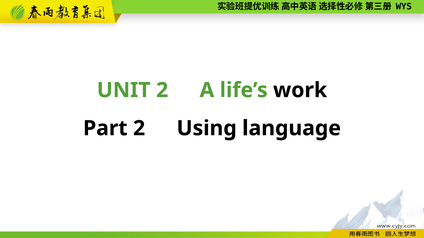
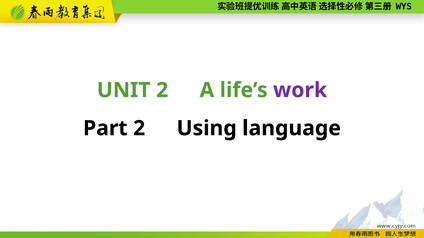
work colour: black -> purple
